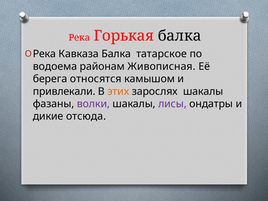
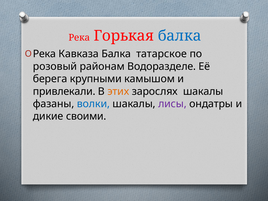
балка at (180, 36) colour: black -> blue
водоема: водоема -> розовый
Живописная: Живописная -> Водоразделе
относятся: относятся -> крупными
волки colour: purple -> blue
отсюда: отсюда -> своими
